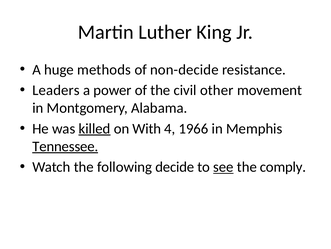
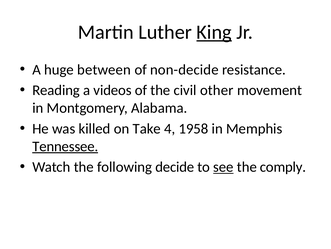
King underline: none -> present
methods: methods -> between
Leaders: Leaders -> Reading
power: power -> videos
killed underline: present -> none
With: With -> Take
1966: 1966 -> 1958
